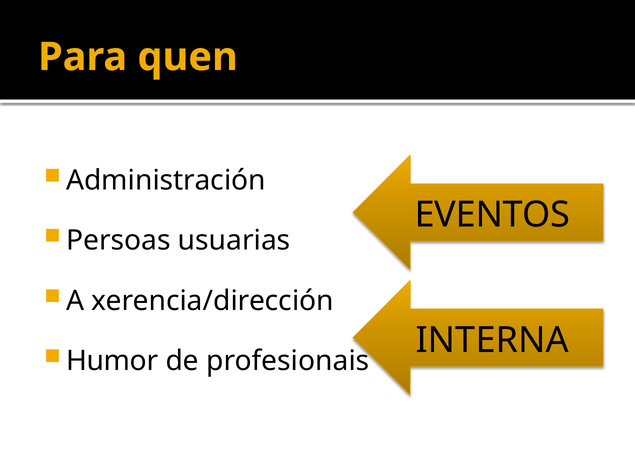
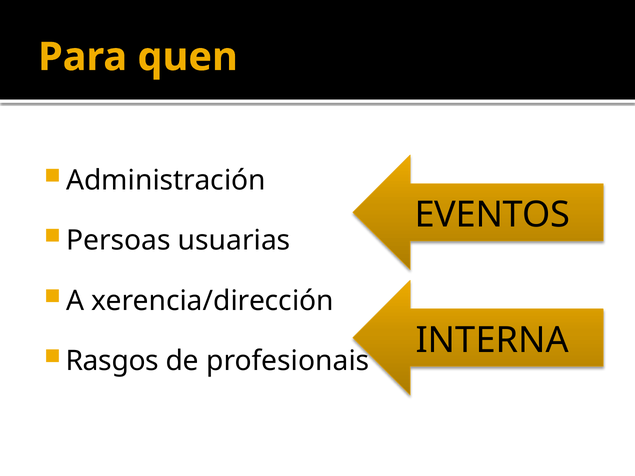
Humor: Humor -> Rasgos
